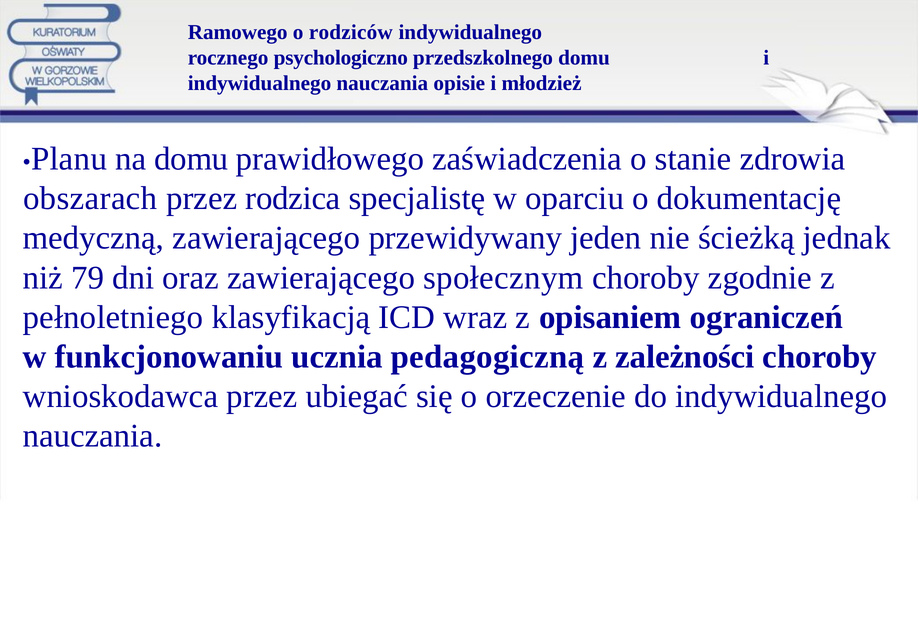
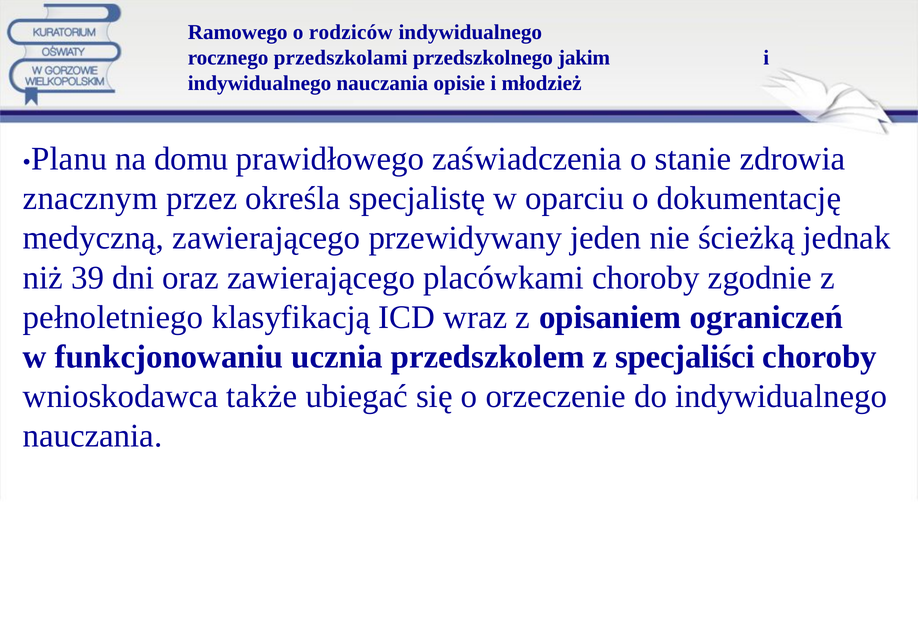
psychologiczno: psychologiczno -> przedszkolami
przedszkolnego domu: domu -> jakim
obszarach: obszarach -> znacznym
rodzica: rodzica -> określa
79: 79 -> 39
społecznym: społecznym -> placówkami
pedagogiczną: pedagogiczną -> przedszkolem
zależności: zależności -> specjaliści
wnioskodawca przez: przez -> także
